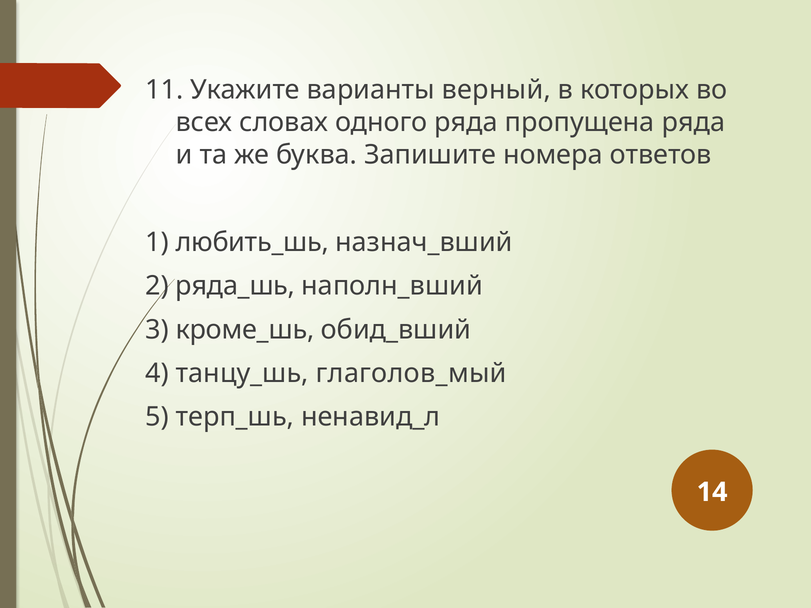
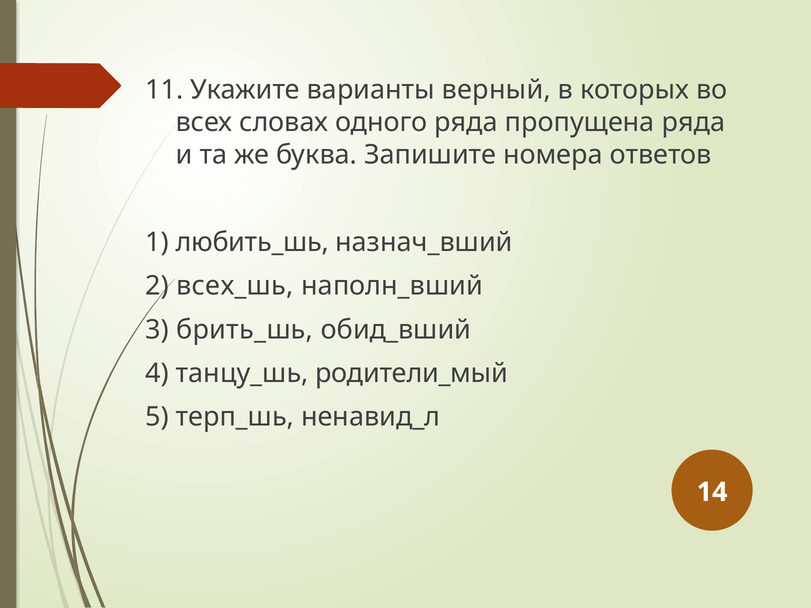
ряда_шь: ряда_шь -> всех_шь
кроме_шь: кроме_шь -> брить_шь
глаголов_мый: глаголов_мый -> родители_мый
